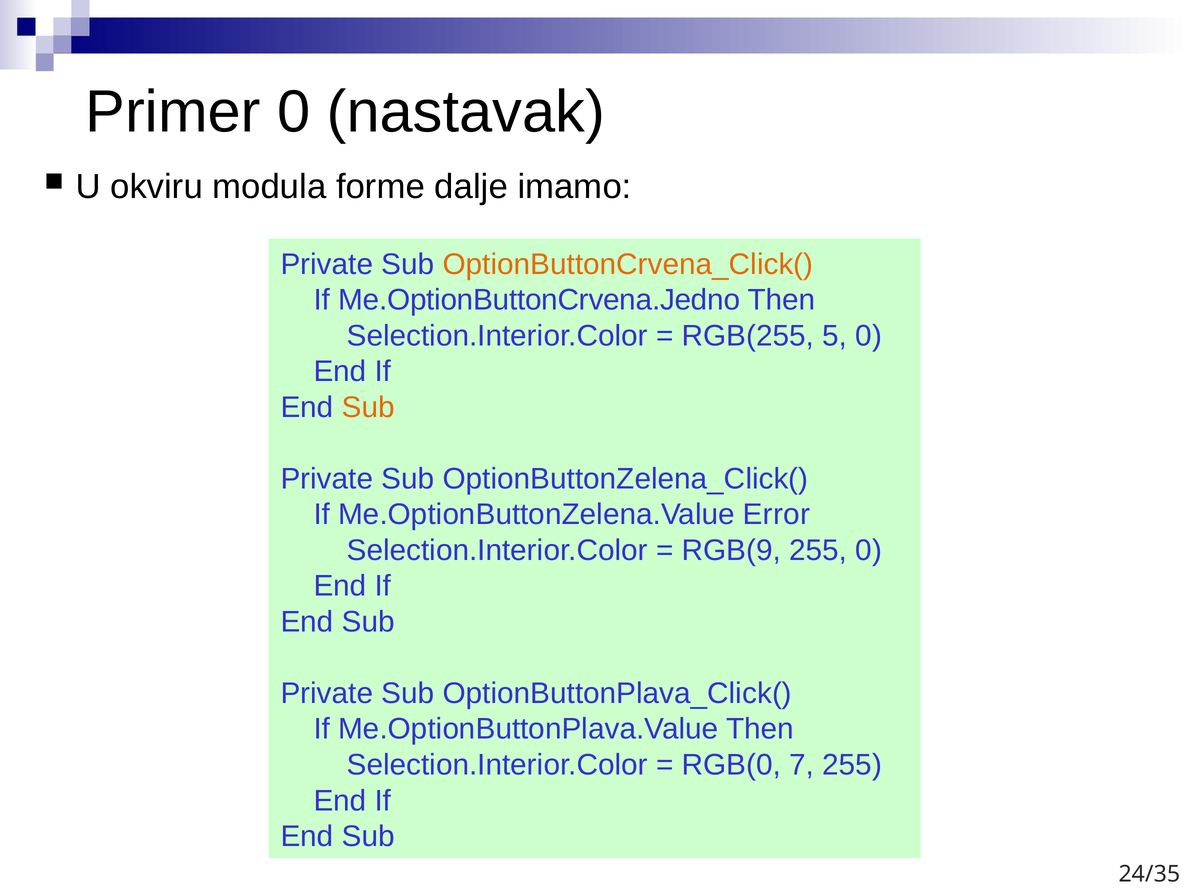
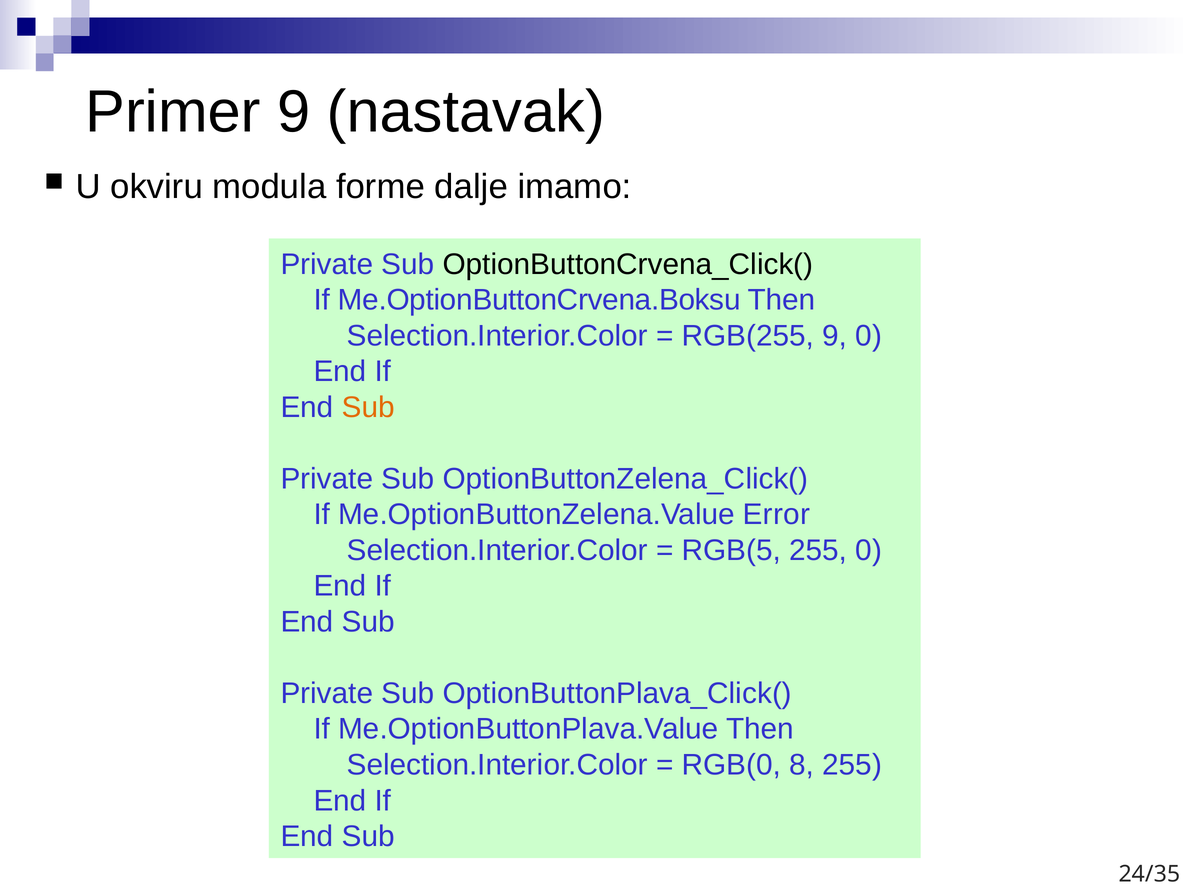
Primer 0: 0 -> 9
OptionButtonCrvena_Click( colour: orange -> black
Me.OptionButtonCrvena.Jedno: Me.OptionButtonCrvena.Jedno -> Me.OptionButtonCrvena.Boksu
RGB(255 5: 5 -> 9
RGB(9: RGB(9 -> RGB(5
7: 7 -> 8
